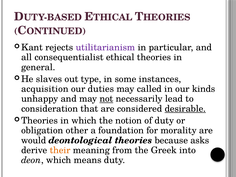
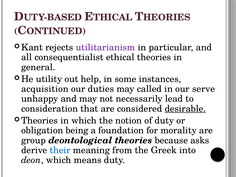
slaves: slaves -> utility
type: type -> help
kinds: kinds -> serve
not underline: present -> none
other: other -> being
would: would -> group
their colour: orange -> blue
